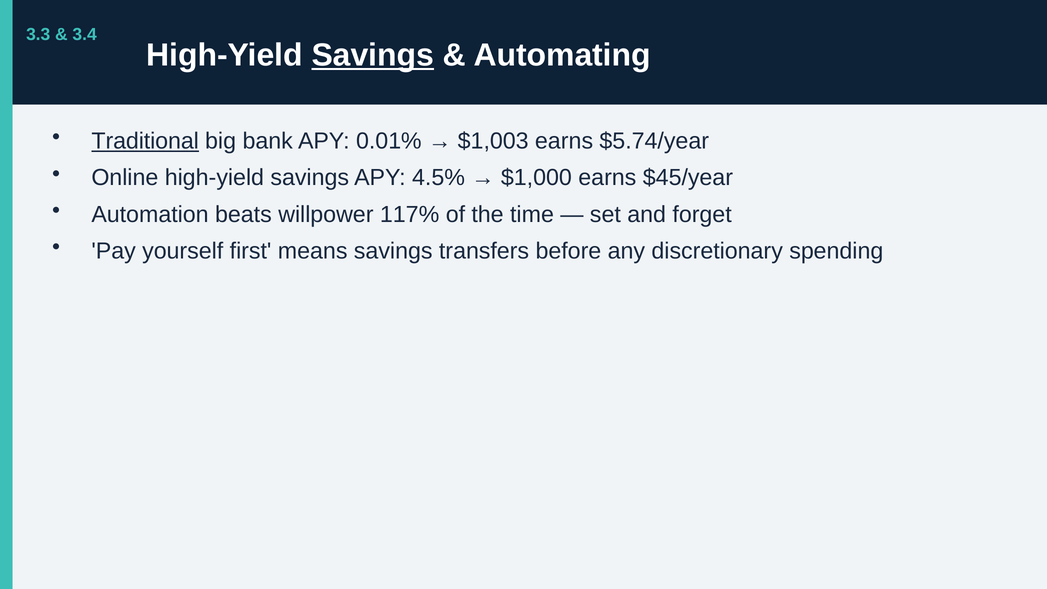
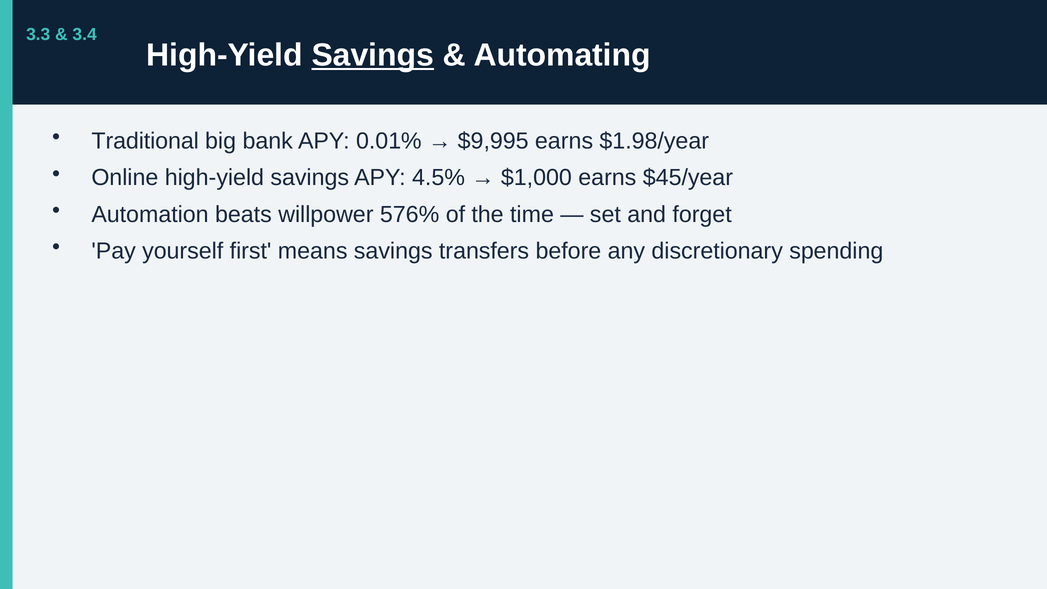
Traditional underline: present -> none
$1,003: $1,003 -> $9,995
$5.74/year: $5.74/year -> $1.98/year
117%: 117% -> 576%
